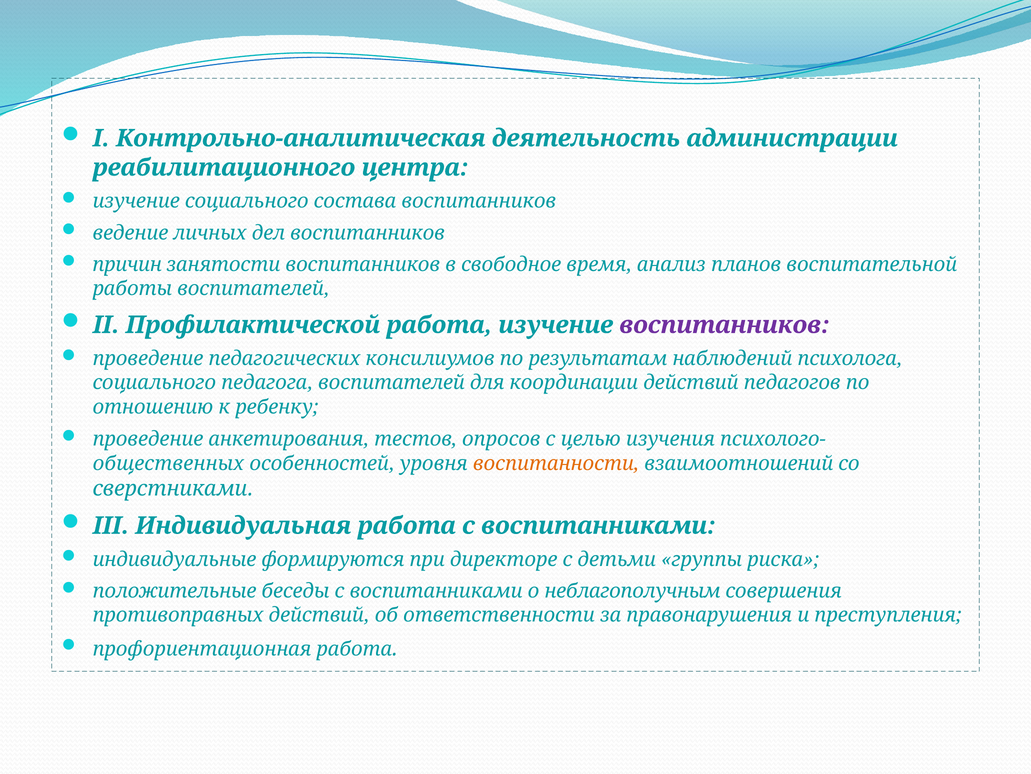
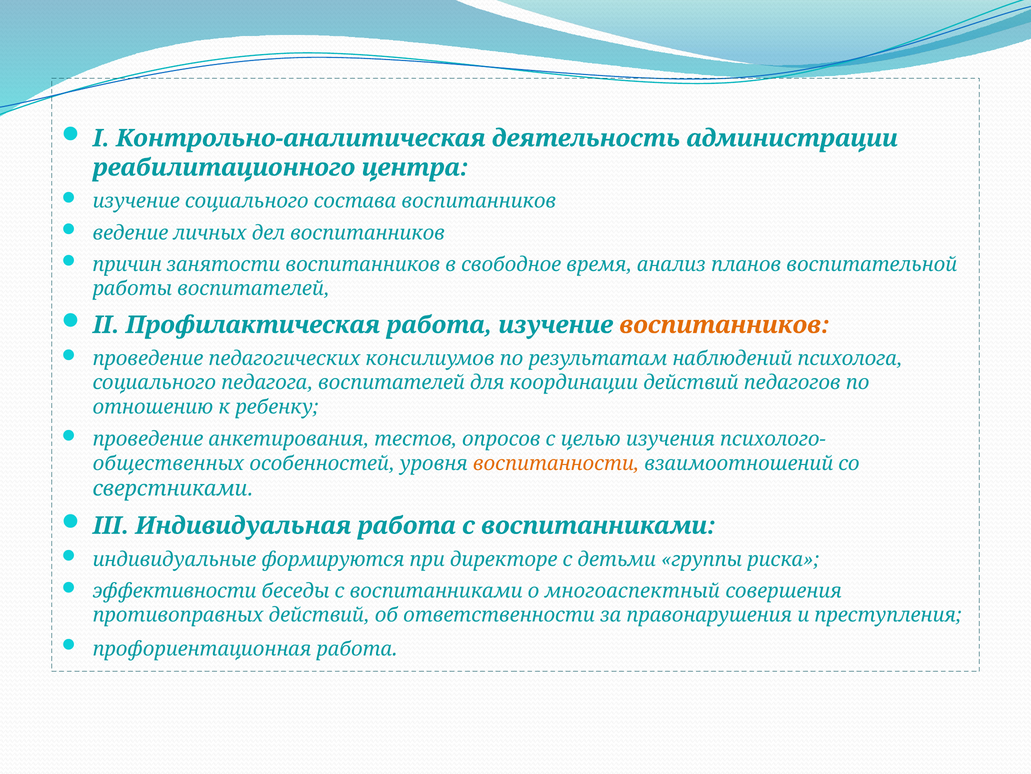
Профилактической: Профилактической -> Профилактическая
воспитанников at (725, 325) colour: purple -> orange
положительные: положительные -> эффективности
неблагополучным: неблагополучным -> многоаспектный
